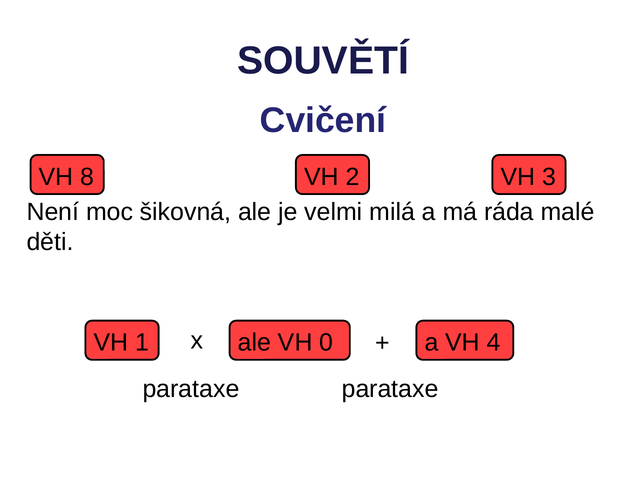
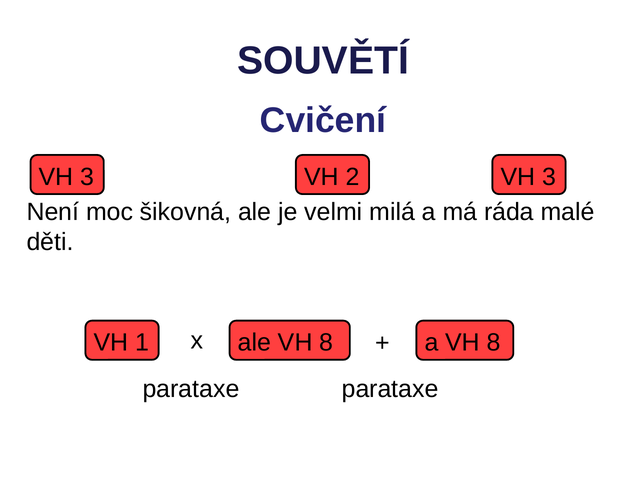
8 at (87, 177): 8 -> 3
ale VH 0: 0 -> 8
a VH 4: 4 -> 8
